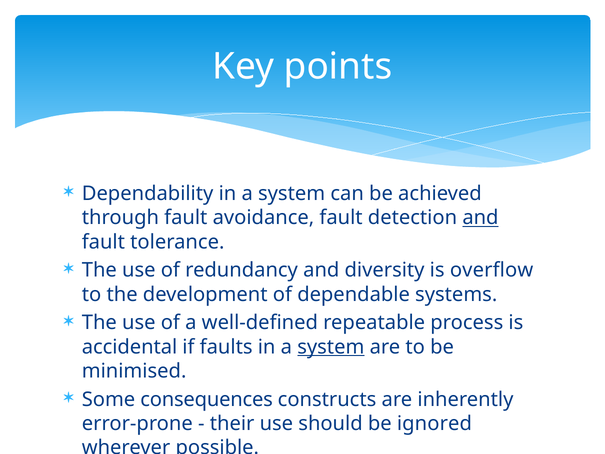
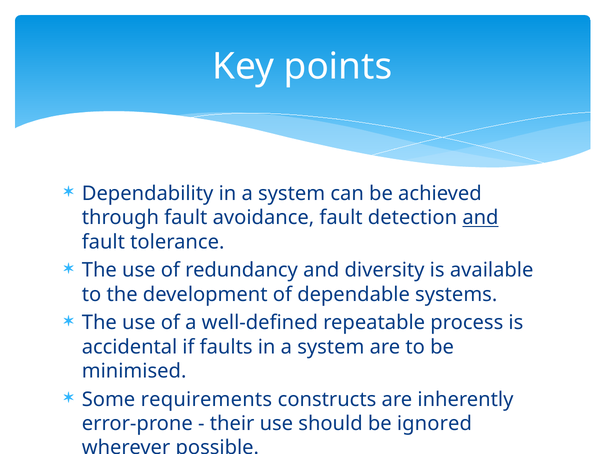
overflow: overflow -> available
system at (331, 347) underline: present -> none
consequences: consequences -> requirements
